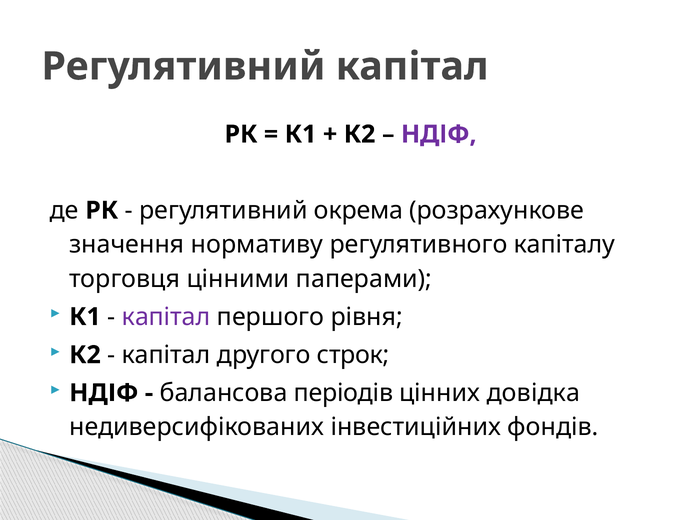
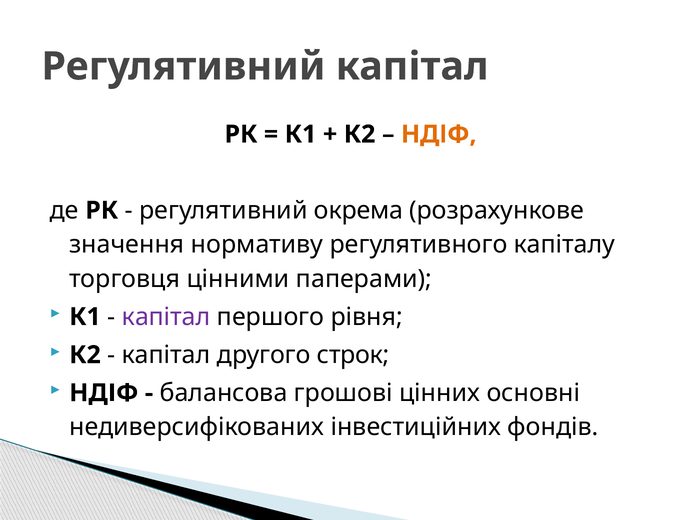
НДІФ at (439, 134) colour: purple -> orange
періодів: періодів -> грошові
довідка: довідка -> основні
